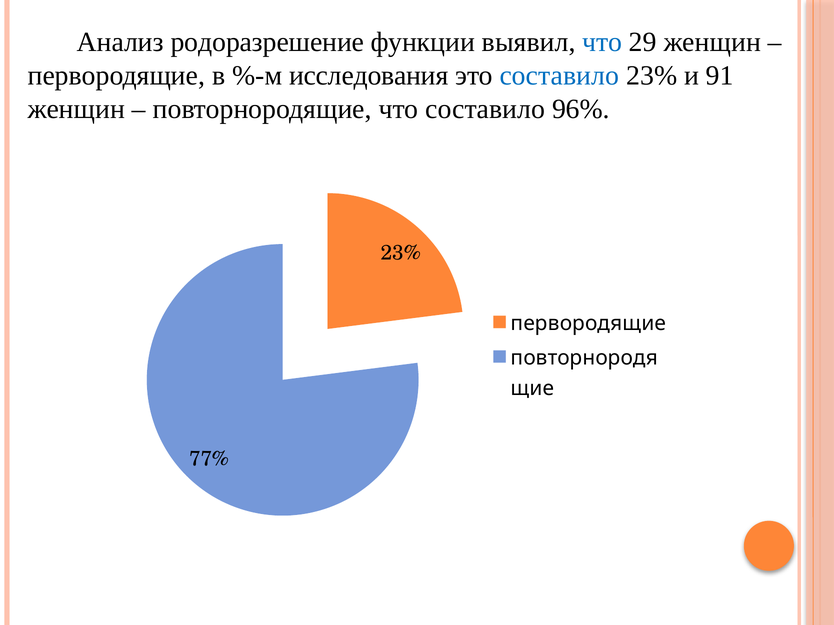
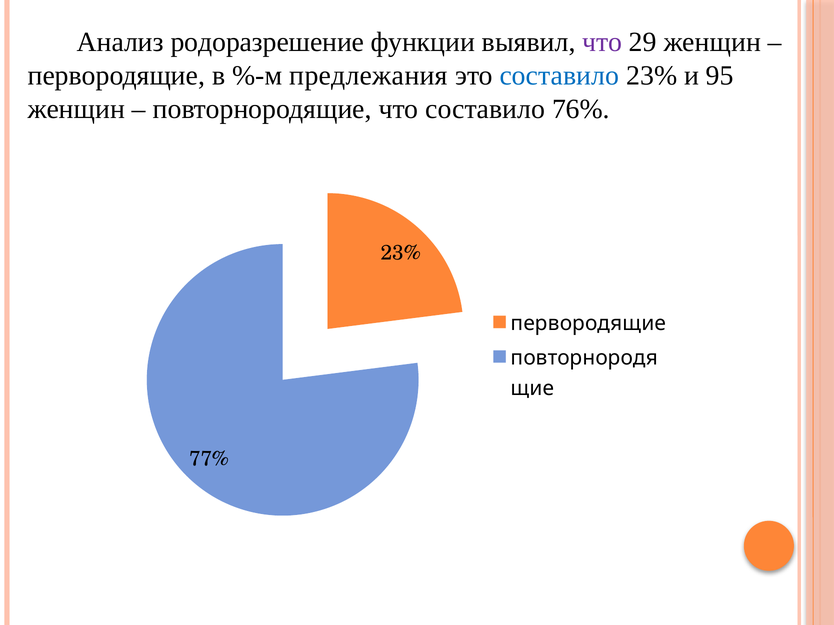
что at (602, 42) colour: blue -> purple
исследования: исследования -> предлежания
91: 91 -> 95
96%: 96% -> 76%
